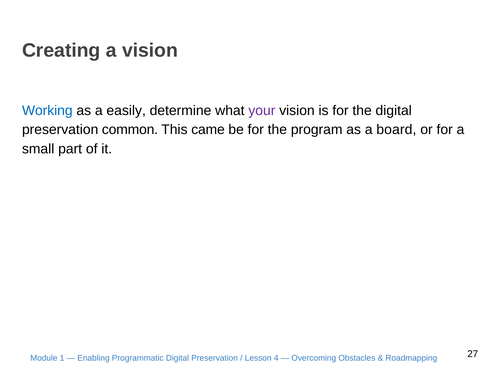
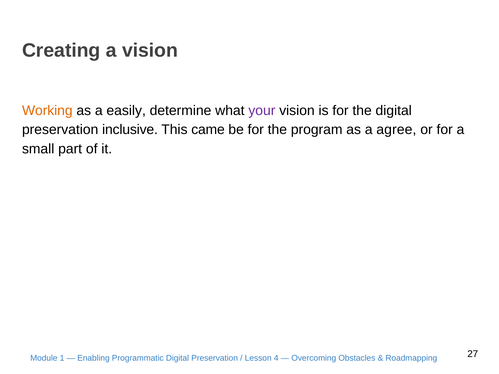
Working colour: blue -> orange
common: common -> inclusive
board: board -> agree
